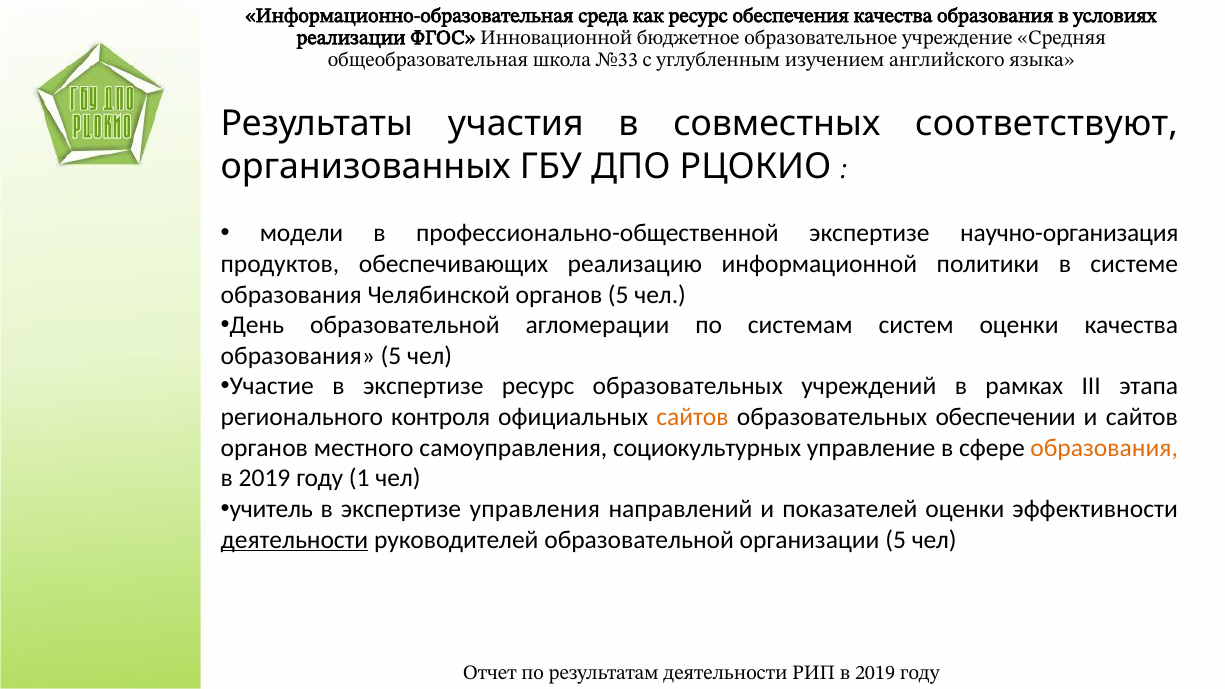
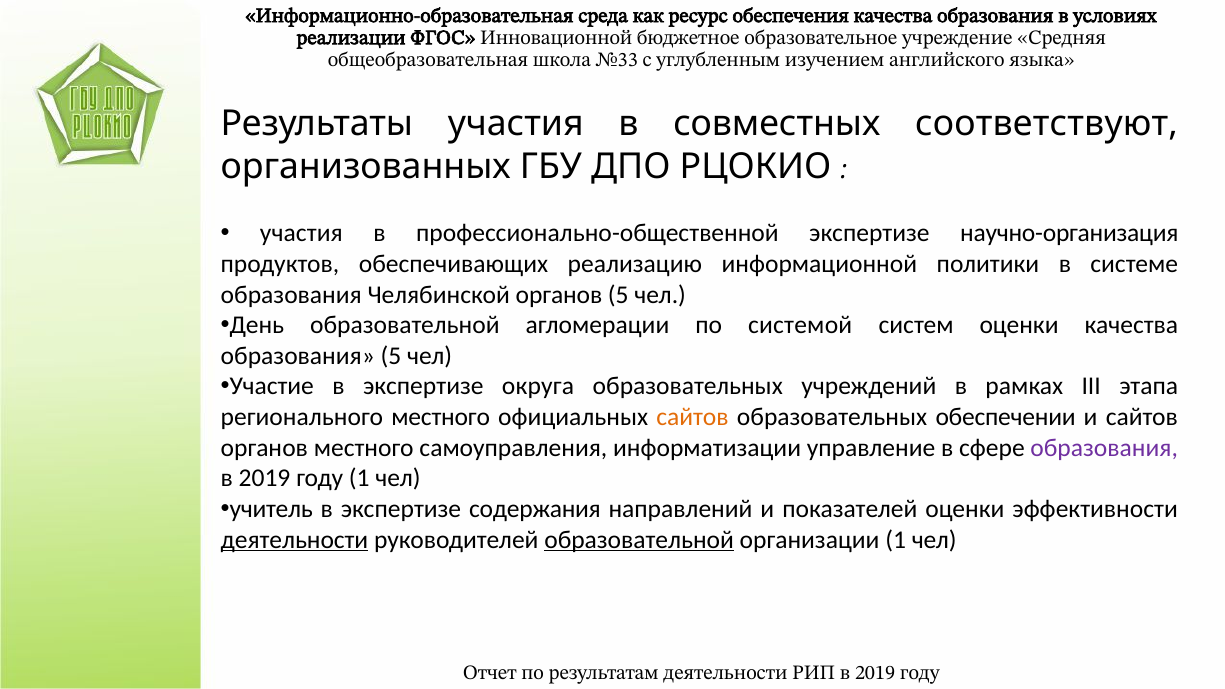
модели at (302, 233): модели -> участия
системам: системам -> системой
экспертизе ресурс: ресурс -> округа
регионального контроля: контроля -> местного
социокультурных: социокультурных -> информатизации
образования at (1104, 448) colour: orange -> purple
управления: управления -> содержания
образовательной at (639, 540) underline: none -> present
организации 5: 5 -> 1
